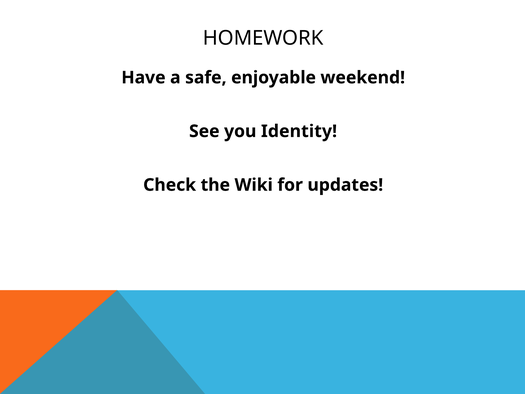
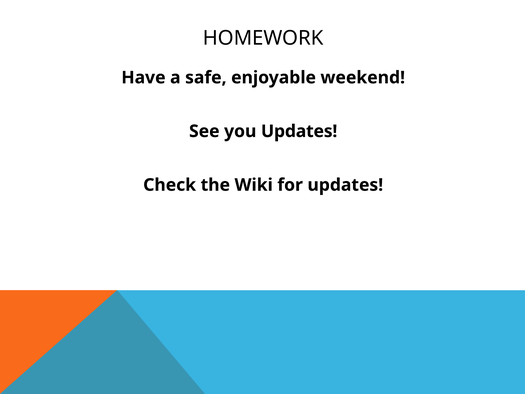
you Identity: Identity -> Updates
